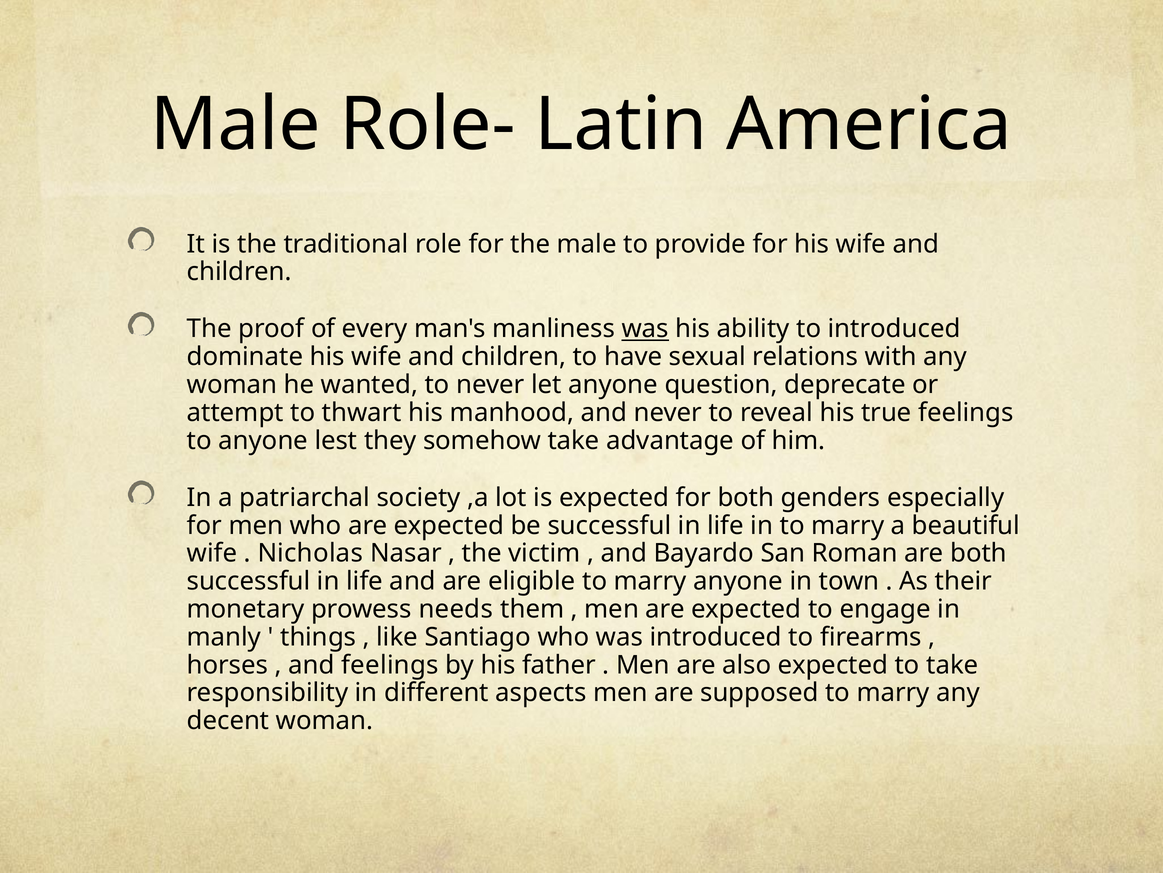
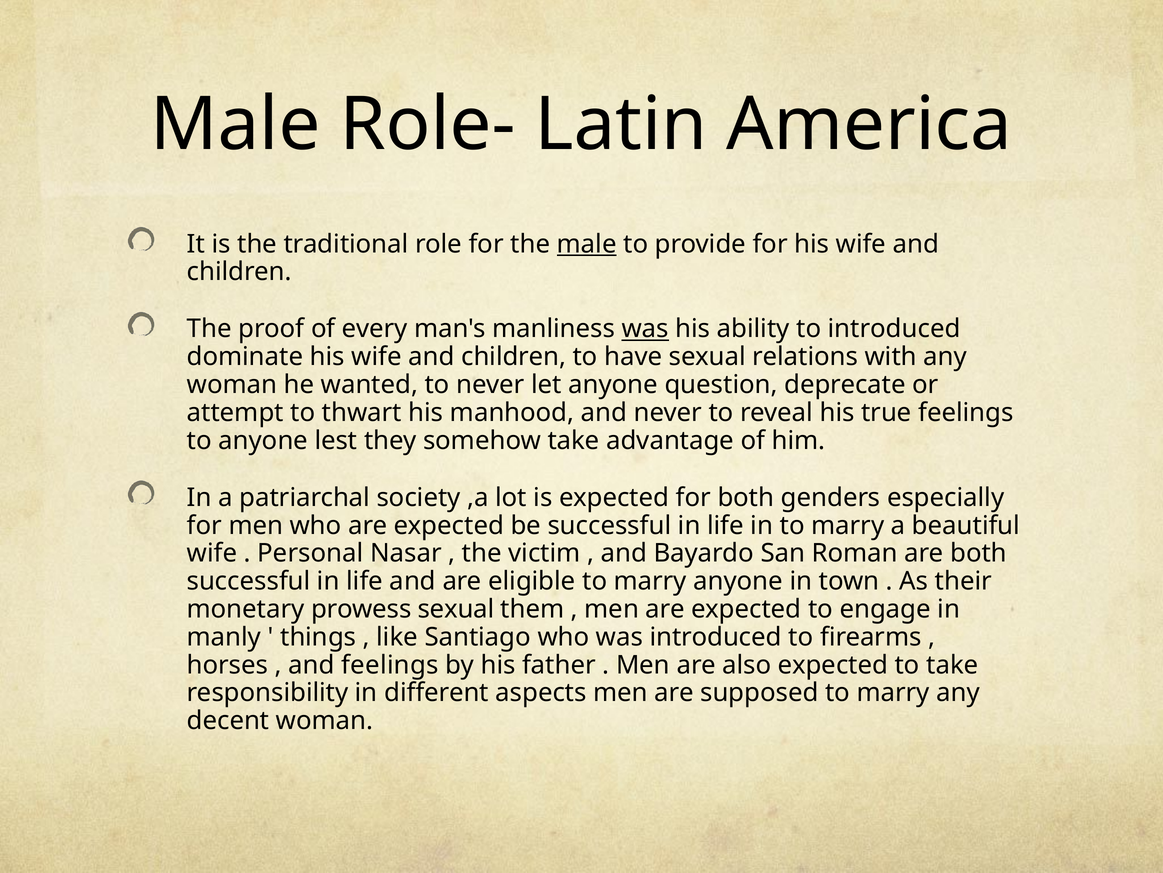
male at (587, 244) underline: none -> present
Nicholas: Nicholas -> Personal
prowess needs: needs -> sexual
